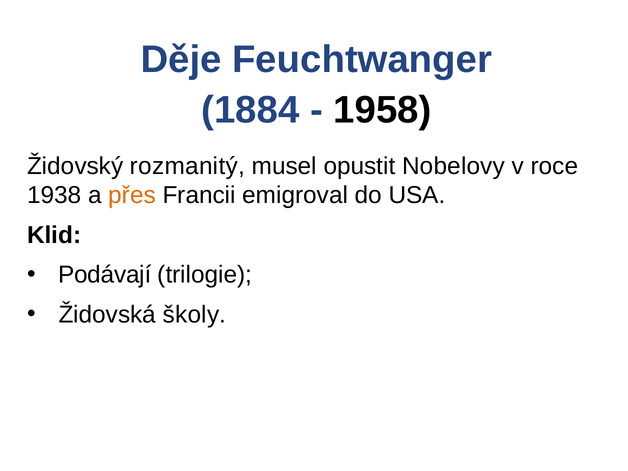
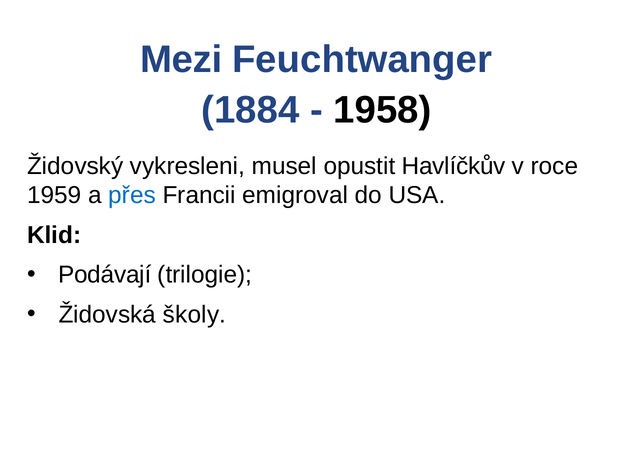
Děje: Děje -> Mezi
rozmanitý: rozmanitý -> vykresleni
Nobelovy: Nobelovy -> Havlíčkův
1938: 1938 -> 1959
přes colour: orange -> blue
